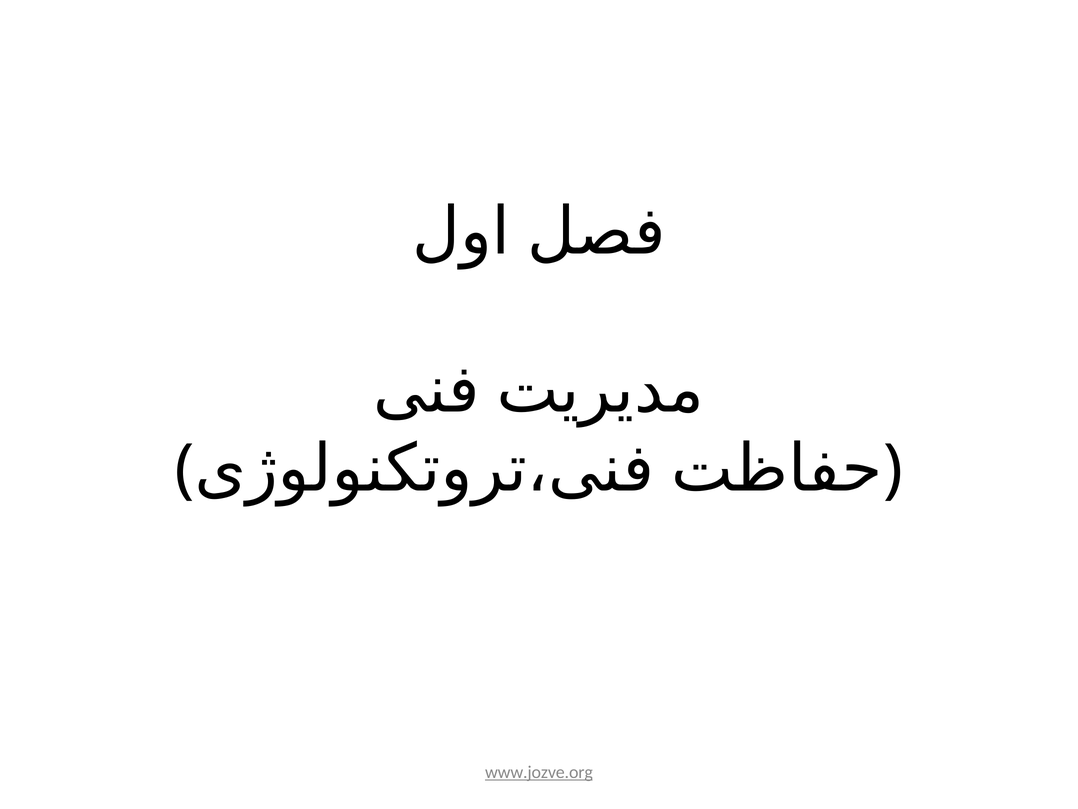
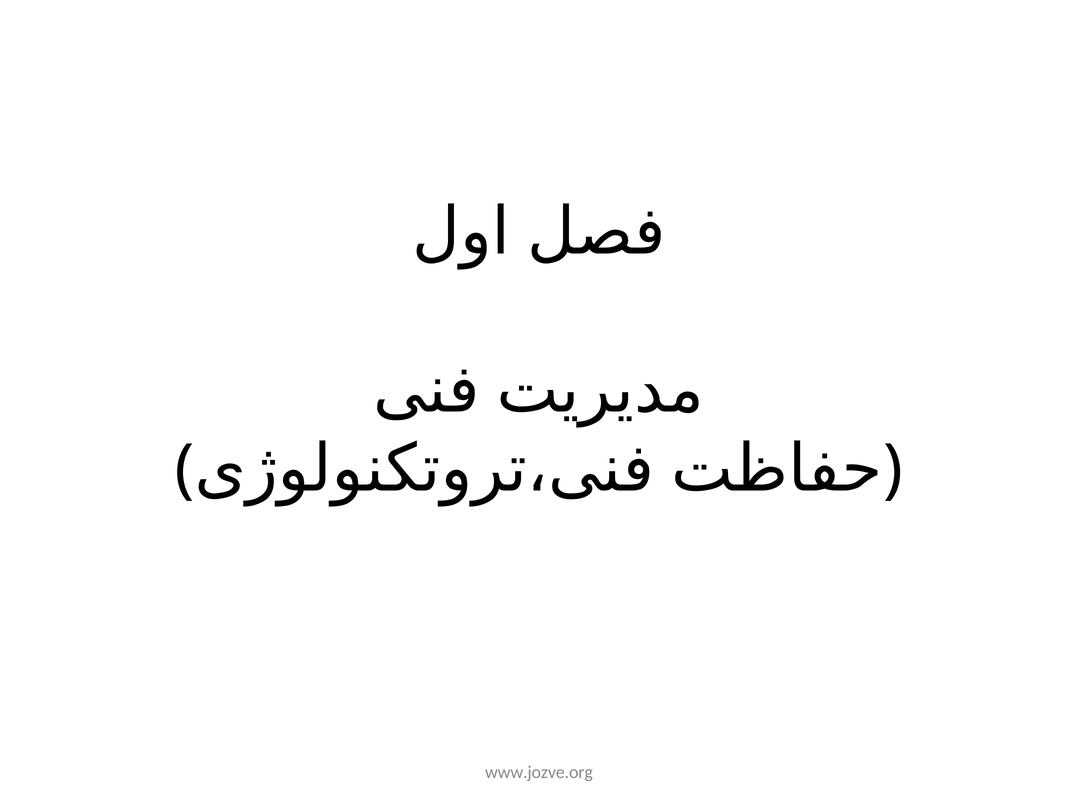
www.jozve.org underline: present -> none
